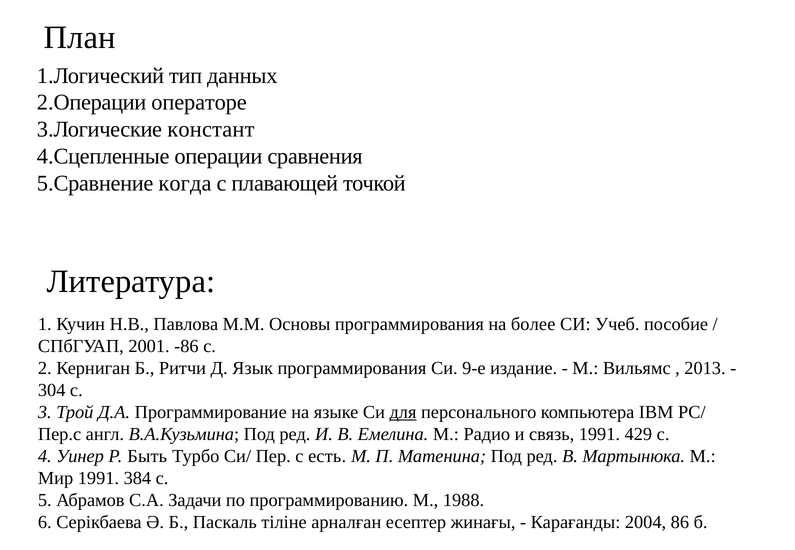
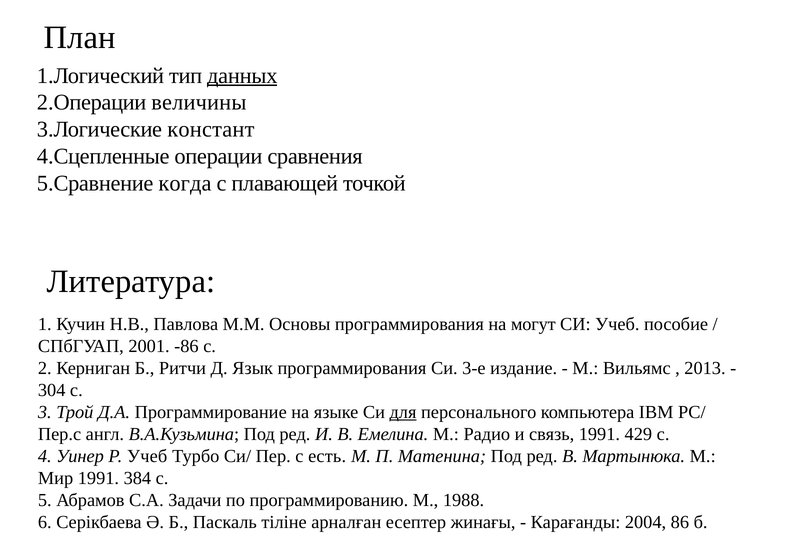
данных underline: none -> present
операторе: операторе -> величины
более: более -> могут
9-е: 9-е -> 3-е
Р Быть: Быть -> Учеб
